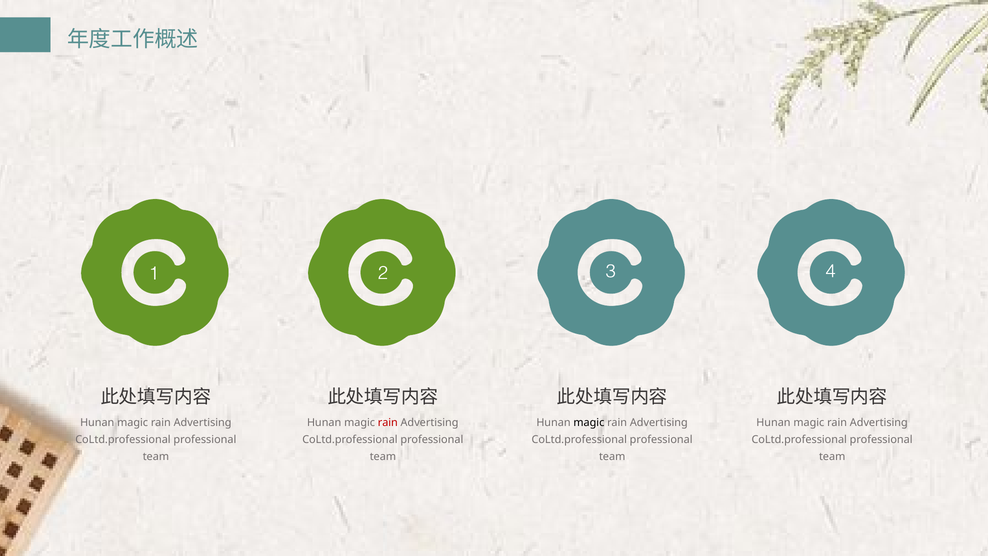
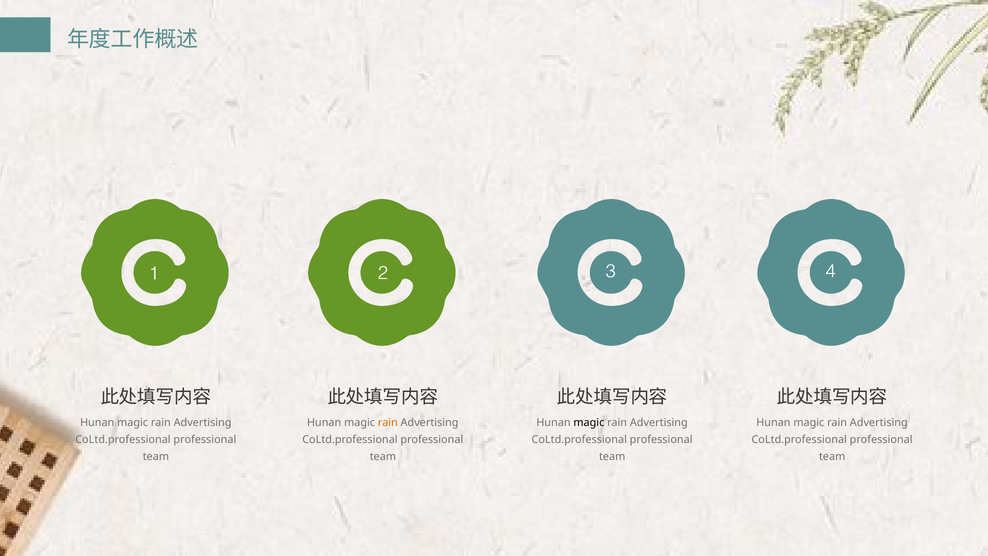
rain at (388, 423) colour: red -> orange
